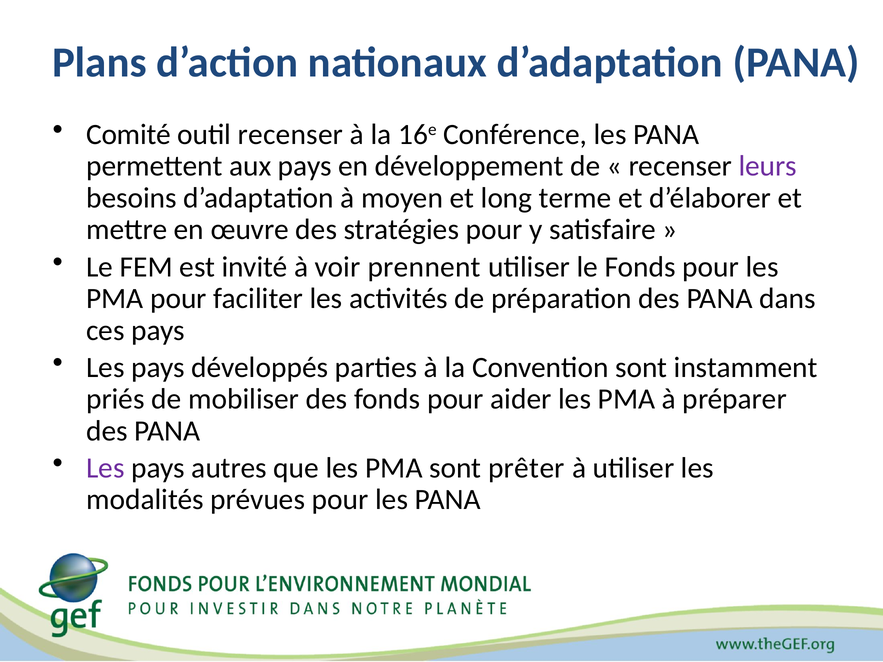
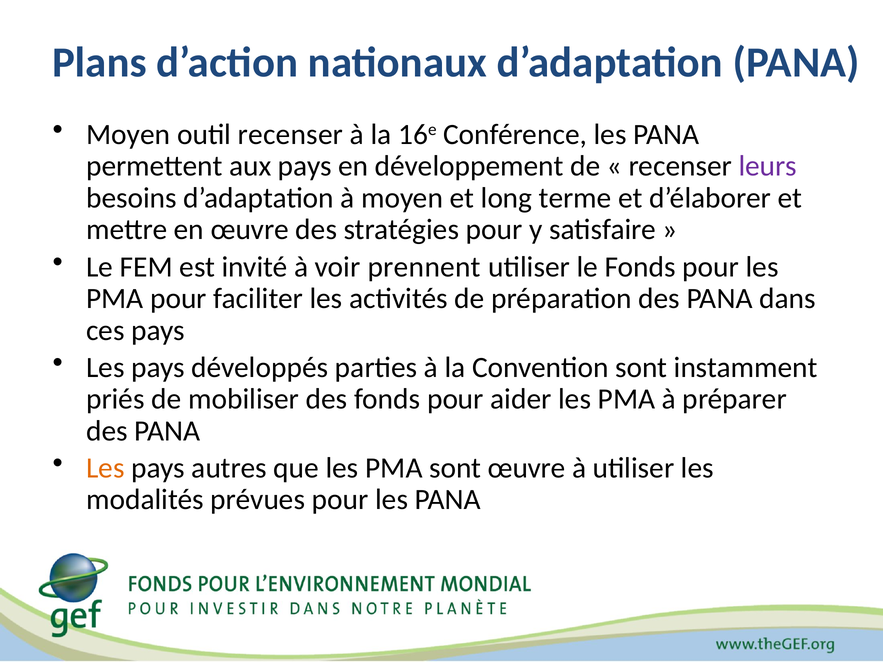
Comité at (128, 135): Comité -> Moyen
Les at (105, 468) colour: purple -> orange
sont prêter: prêter -> œuvre
